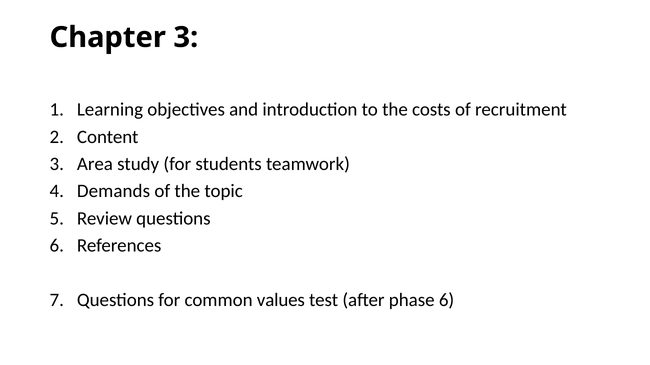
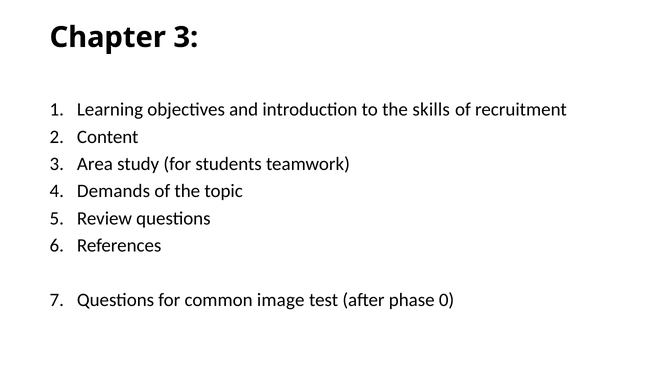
costs: costs -> skills
values: values -> image
phase 6: 6 -> 0
